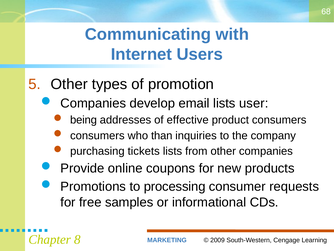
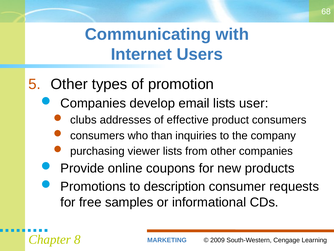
being: being -> clubs
tickets: tickets -> viewer
processing: processing -> description
